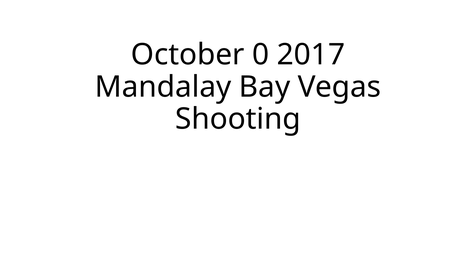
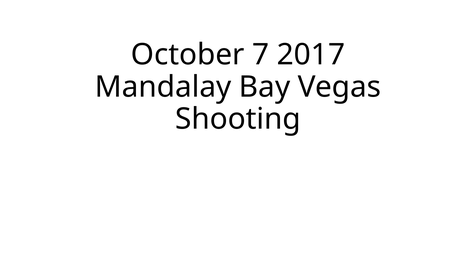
0: 0 -> 7
